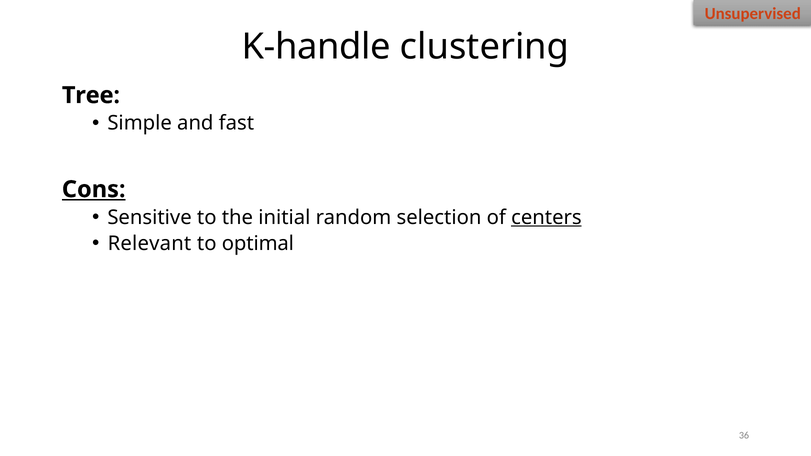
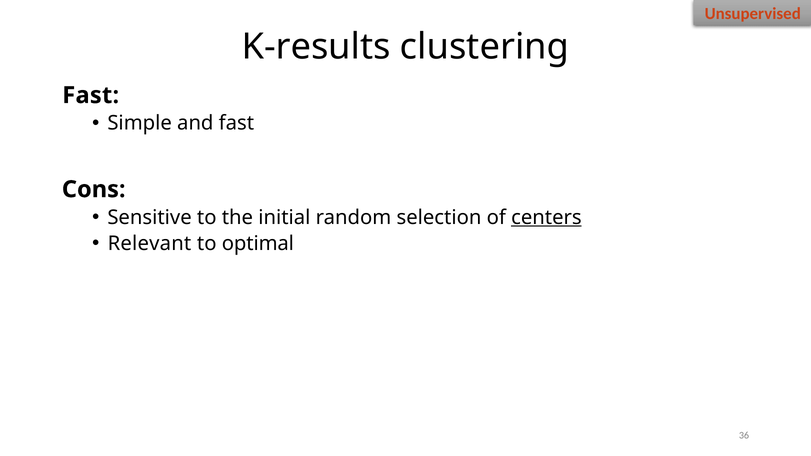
K-handle: K-handle -> K-results
Tree at (91, 95): Tree -> Fast
Cons underline: present -> none
